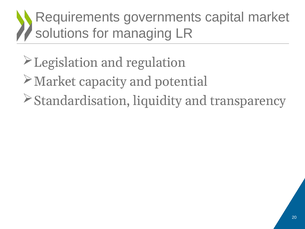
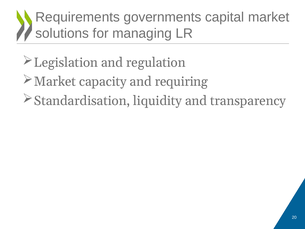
potential: potential -> requiring
